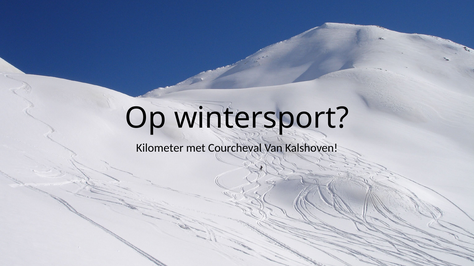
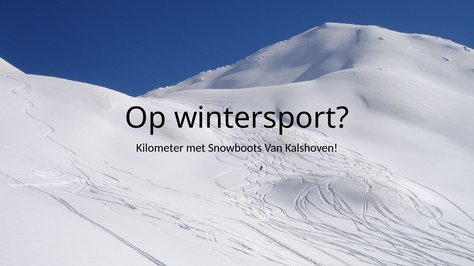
Courcheval: Courcheval -> Snowboots
